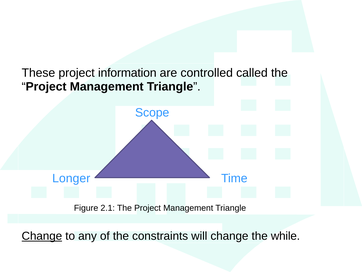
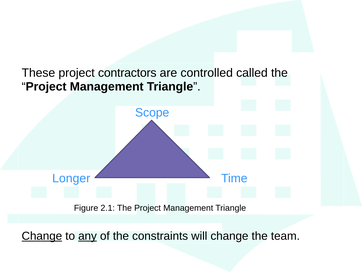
information: information -> contractors
any underline: none -> present
while: while -> team
